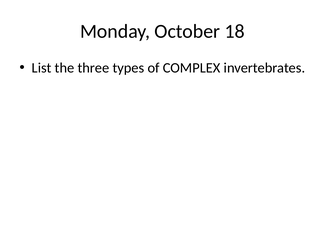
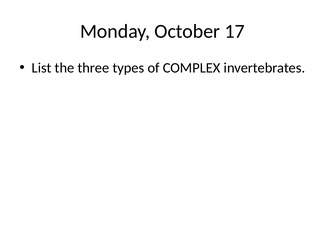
18: 18 -> 17
